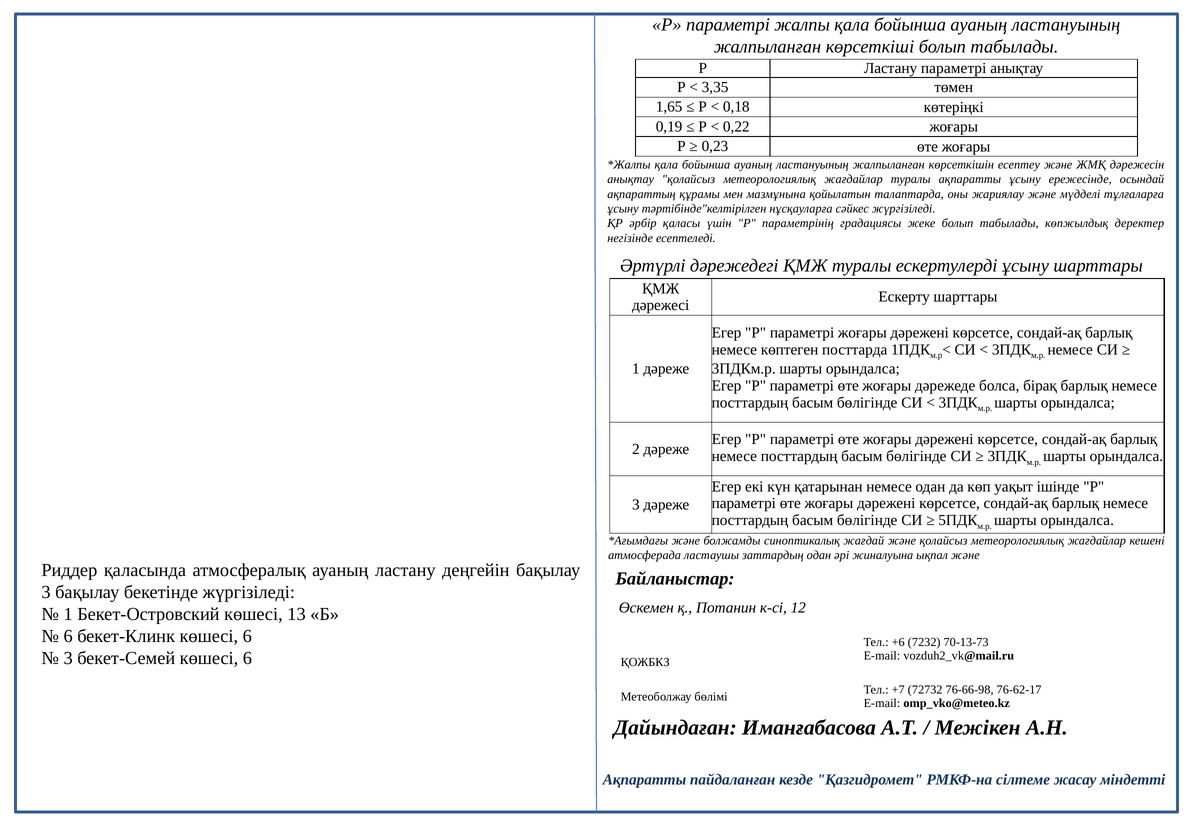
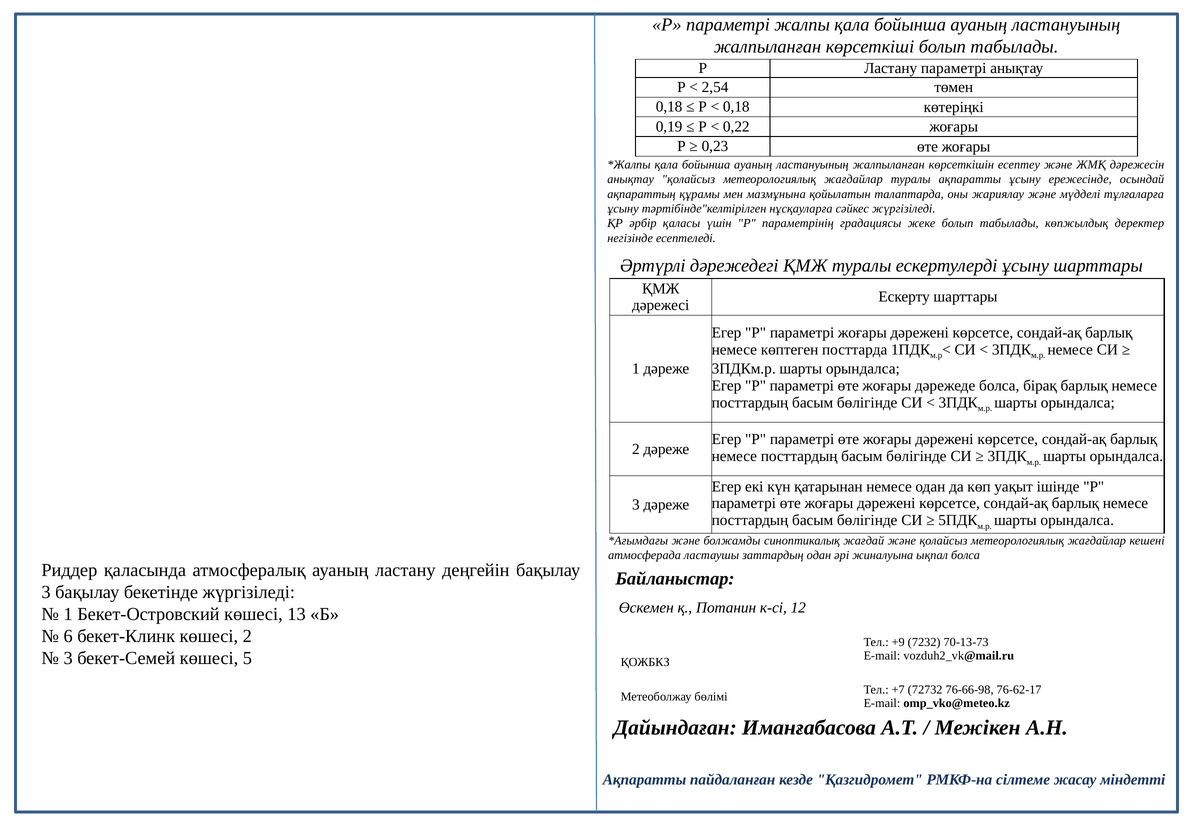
3,35: 3,35 -> 2,54
1,65 at (669, 107): 1,65 -> 0,18
ықпал және: және -> болса
бекет-Клинк көшесі 6: 6 -> 2
+6: +6 -> +9
бекет-Семей көшесі 6: 6 -> 5
